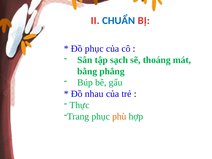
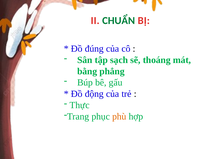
CHUẨN colour: blue -> green
Đồ phục: phục -> đúng
nhau: nhau -> động
